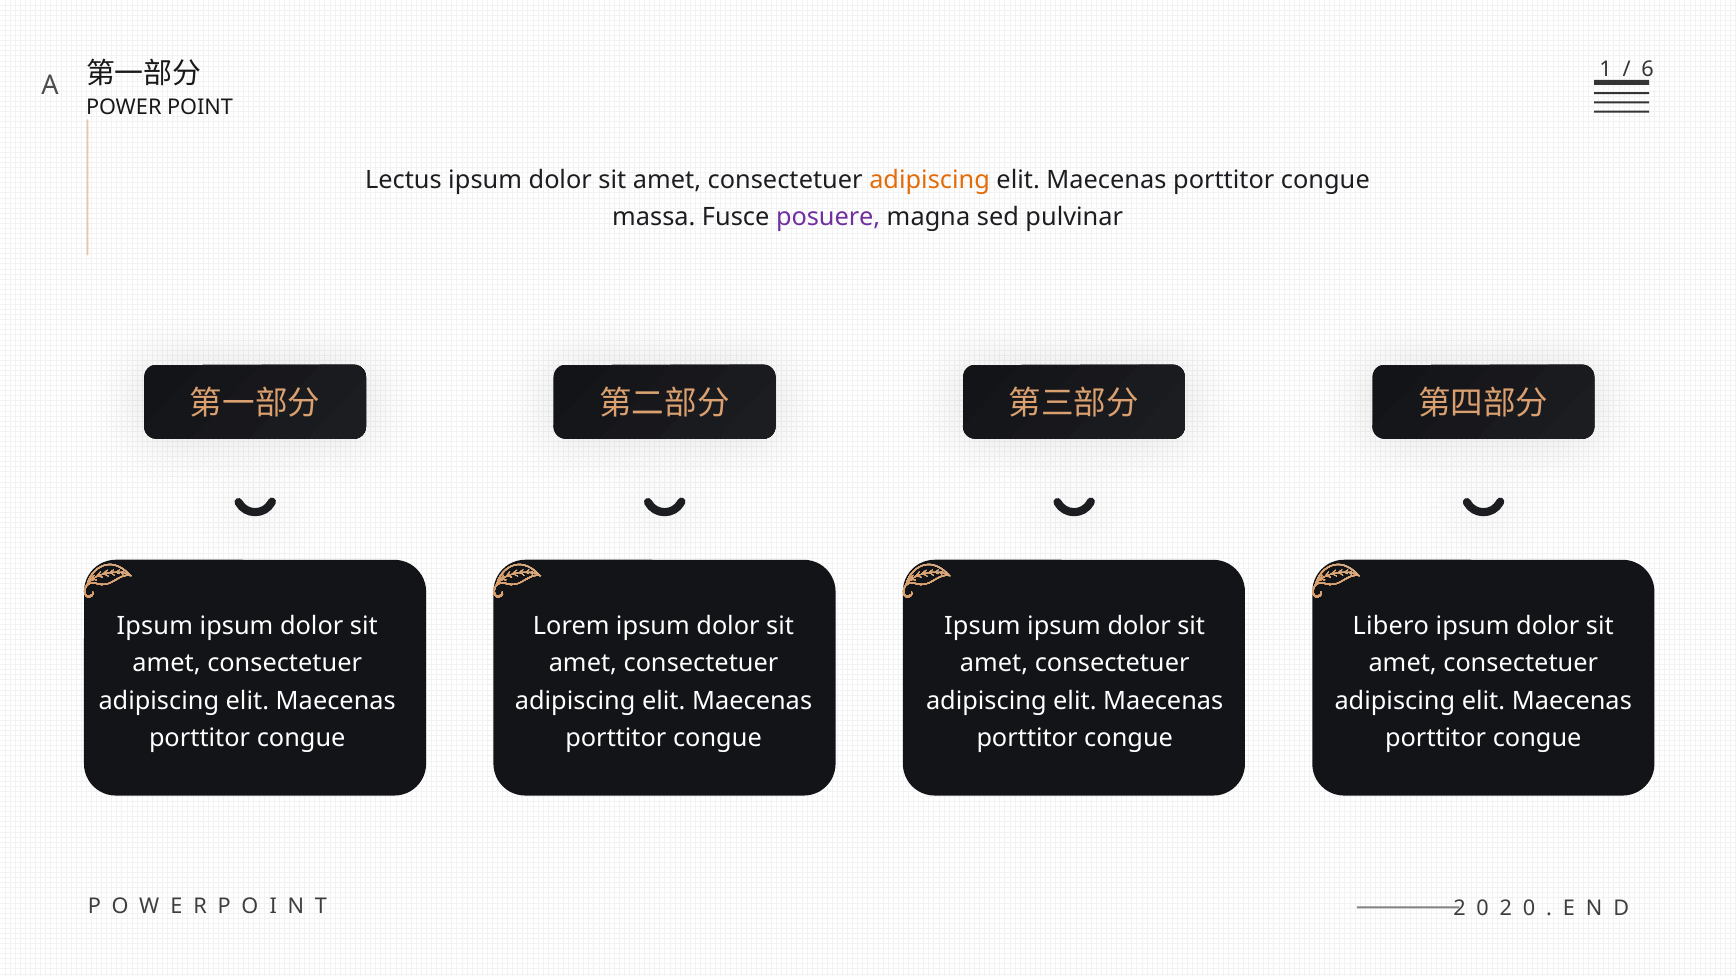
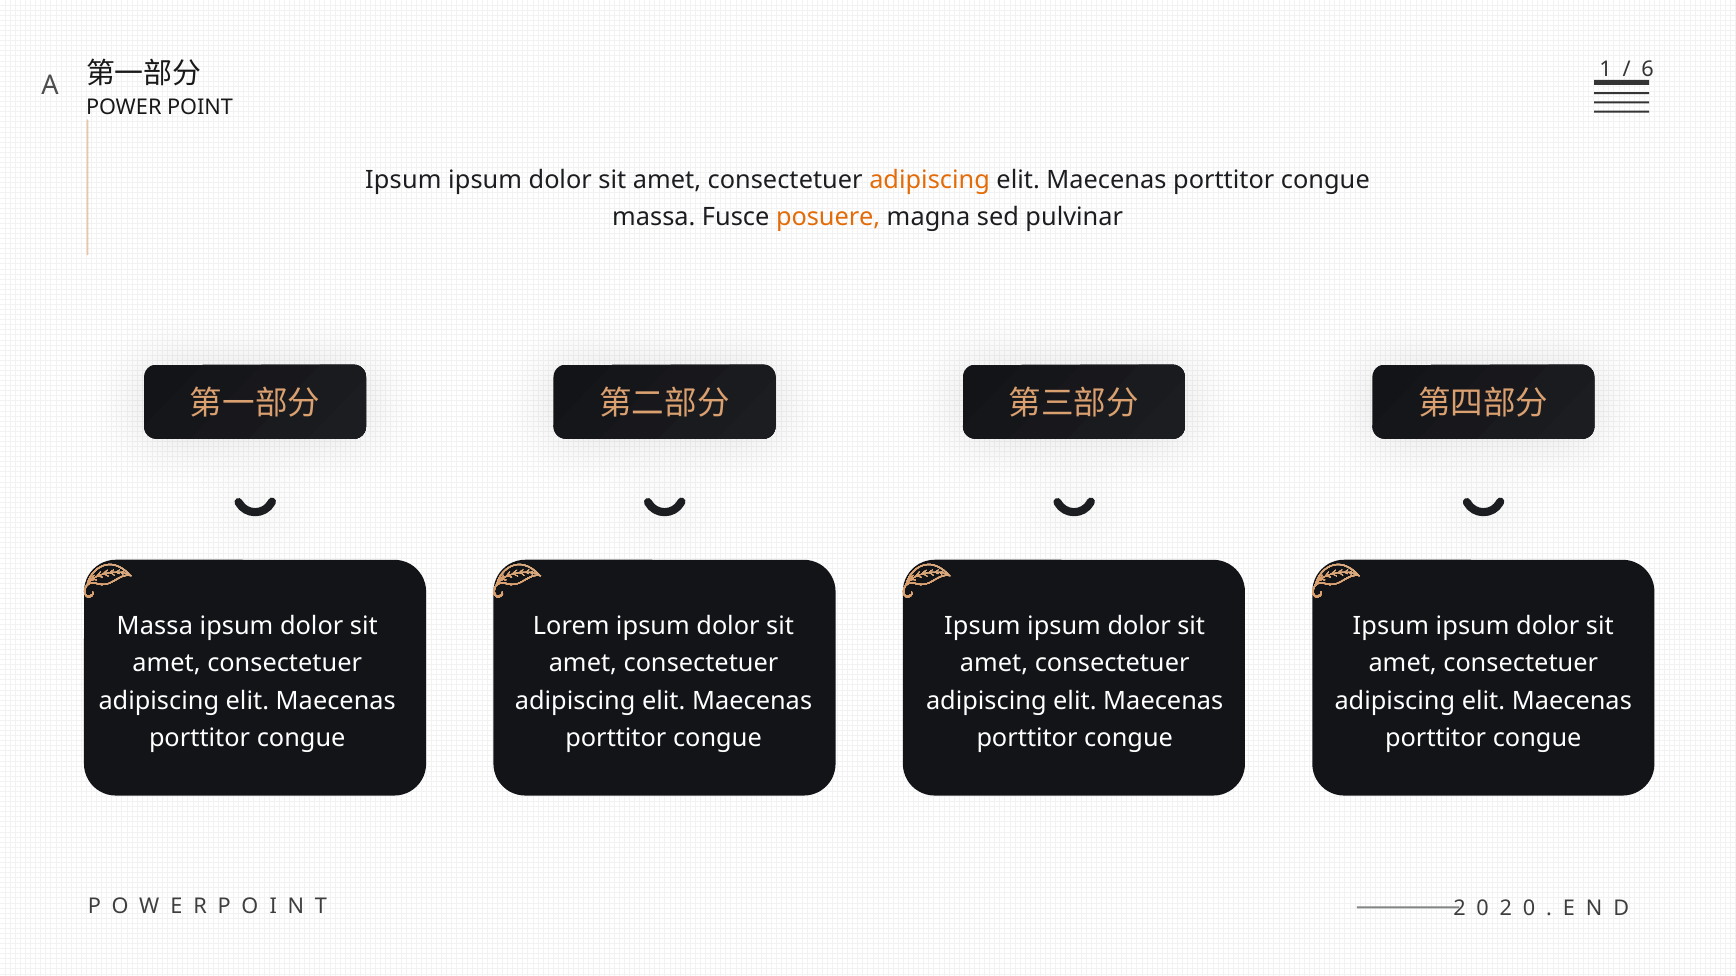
Lectus at (403, 180): Lectus -> Ipsum
posuere colour: purple -> orange
Ipsum at (155, 626): Ipsum -> Massa
Libero at (1391, 626): Libero -> Ipsum
